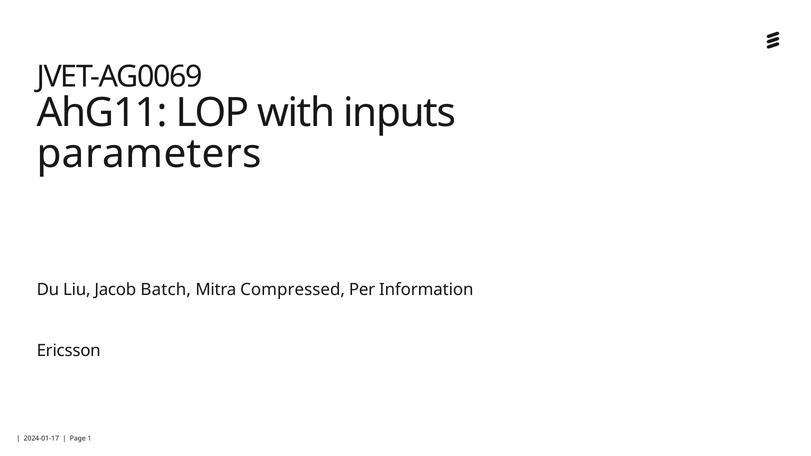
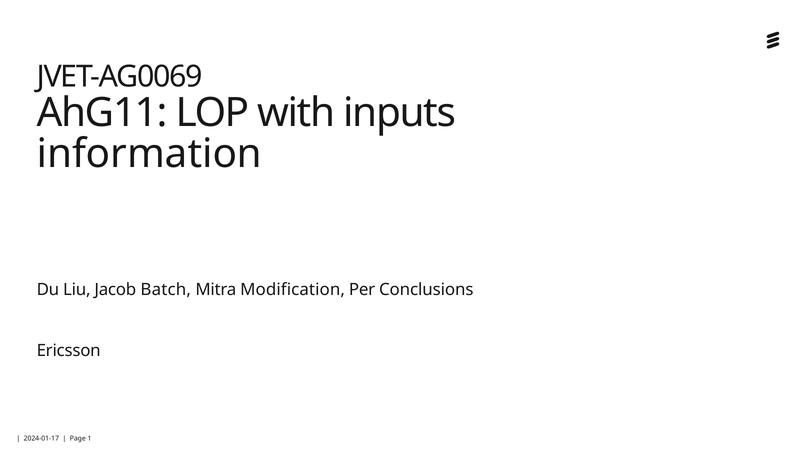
parameters: parameters -> information
Compressed: Compressed -> Modification
Information: Information -> Conclusions
